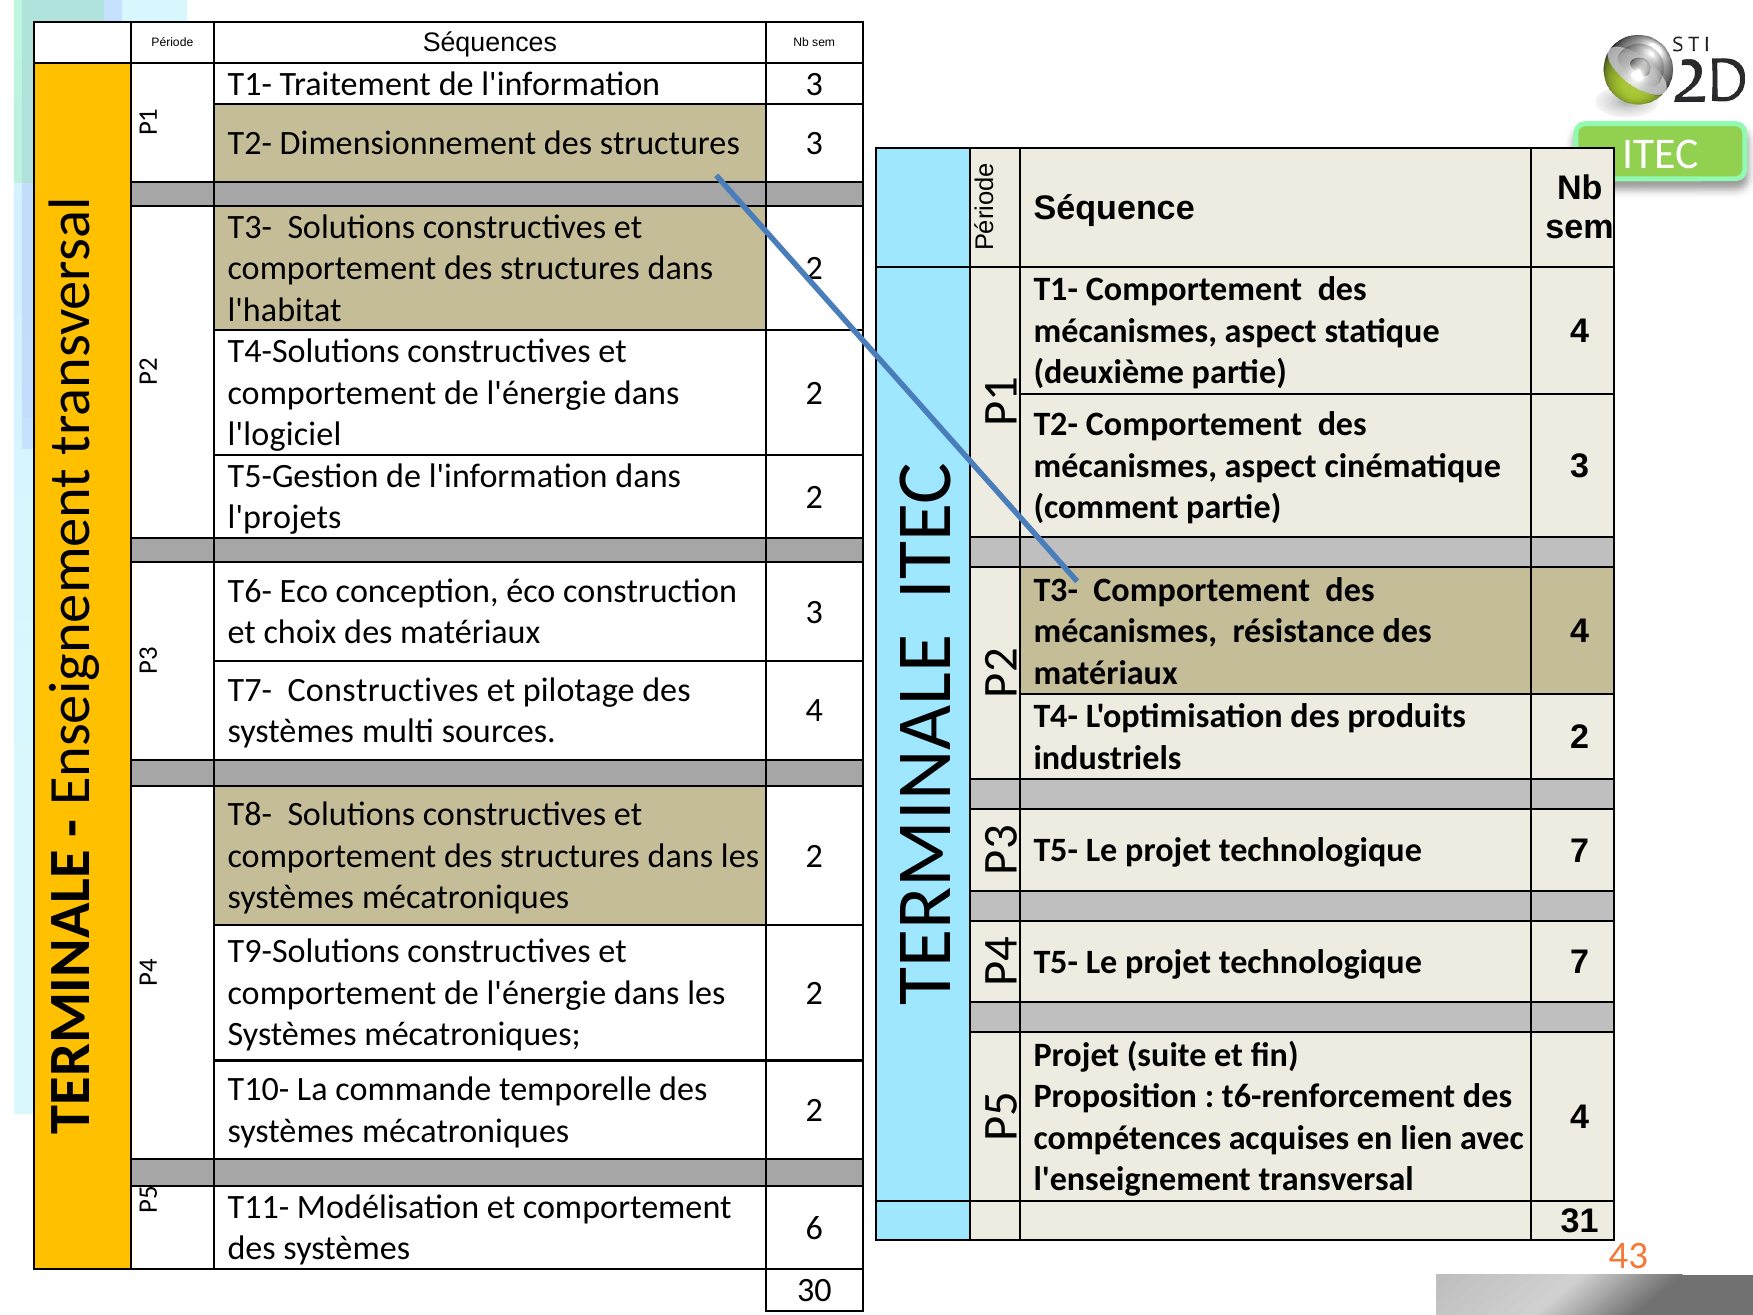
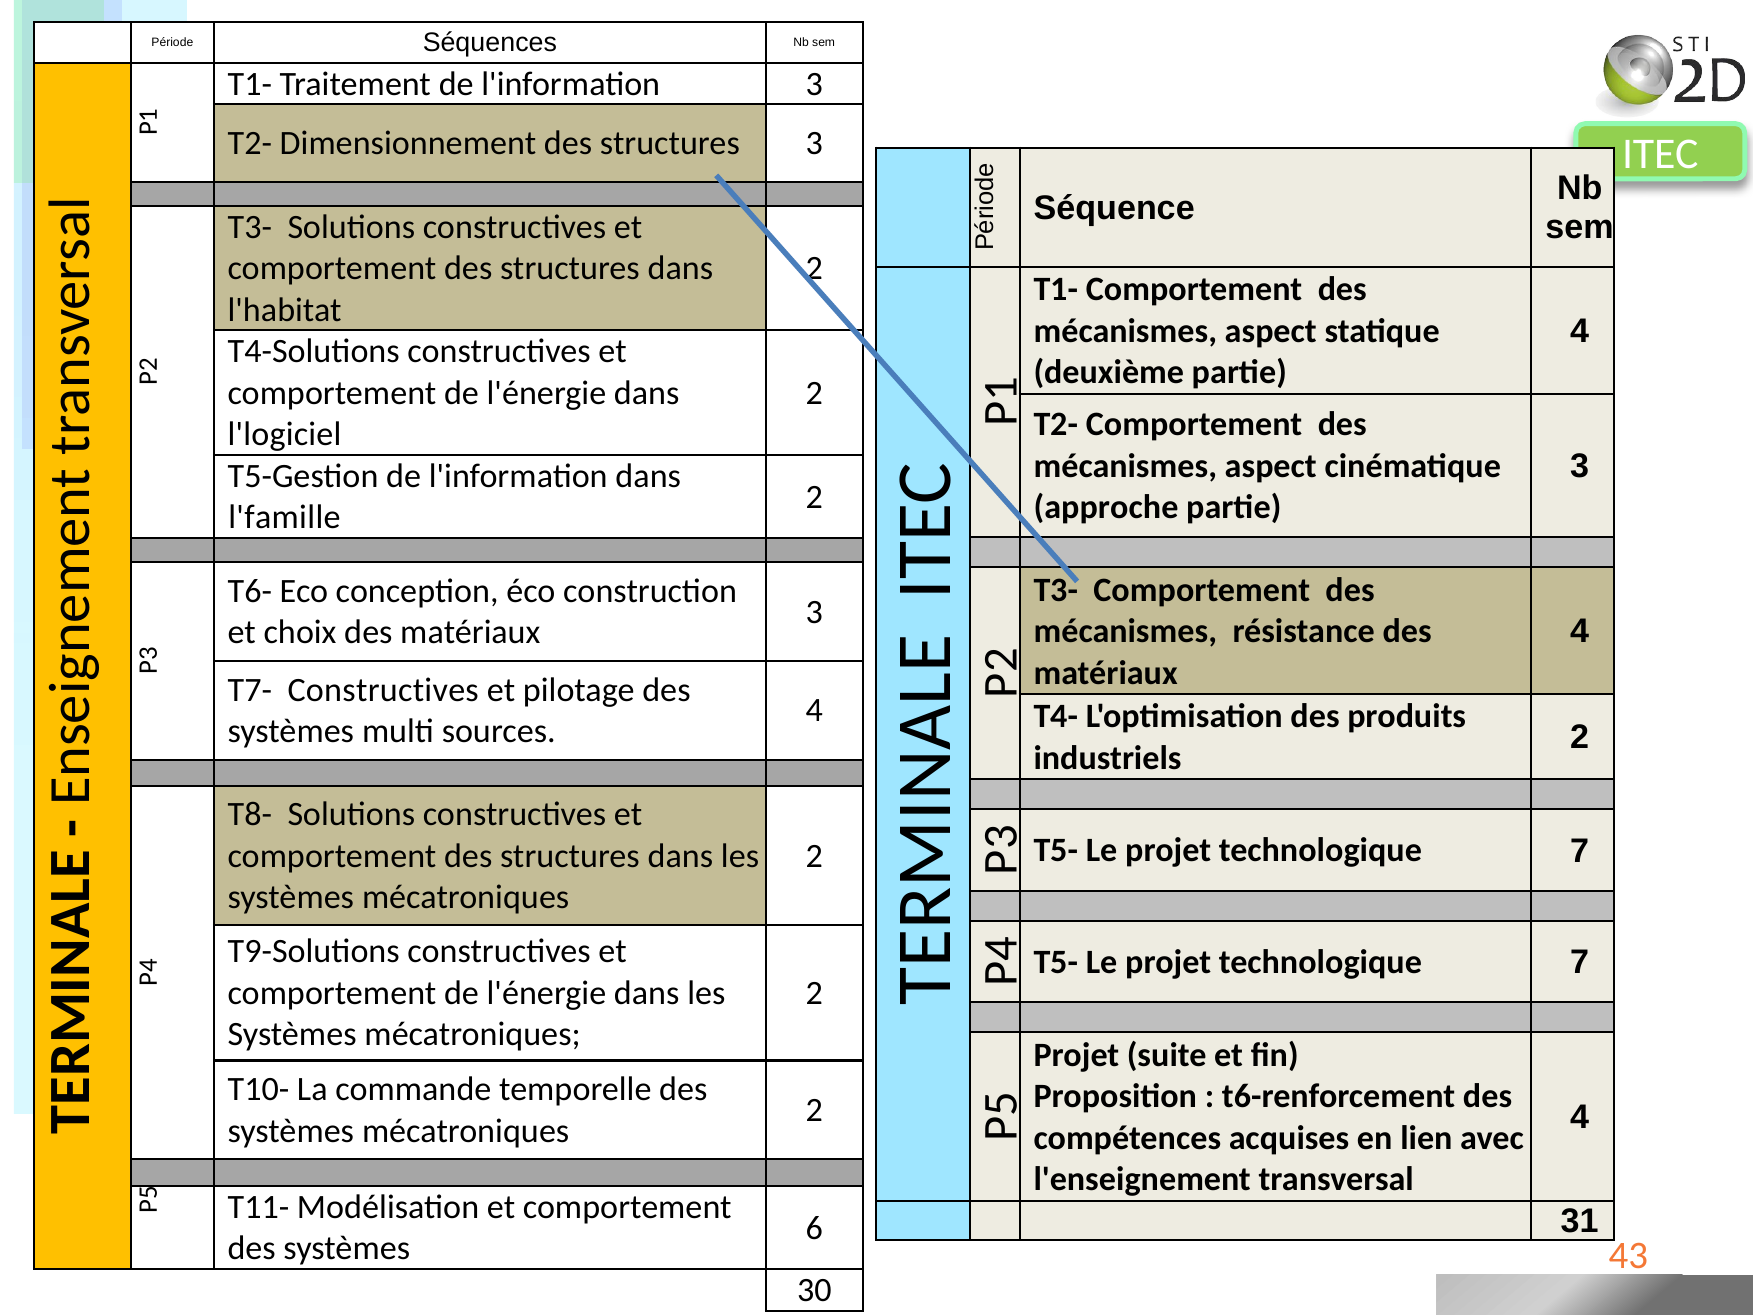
comment: comment -> approche
l'projets: l'projets -> l'famille
